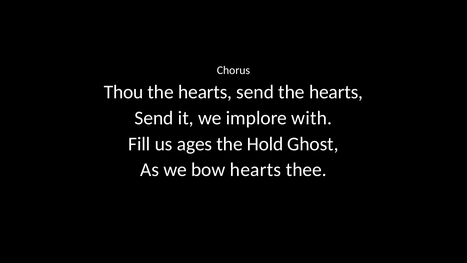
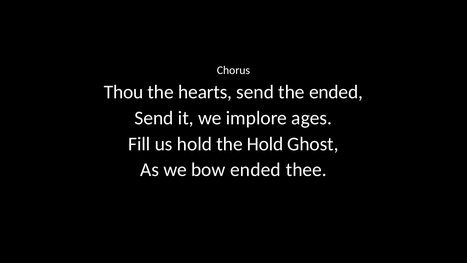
send the hearts: hearts -> ended
with: with -> ages
us ages: ages -> hold
bow hearts: hearts -> ended
